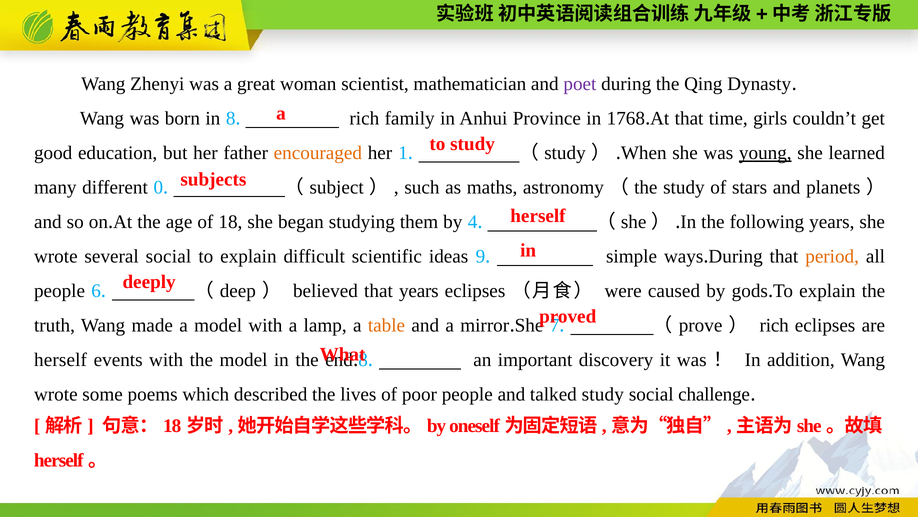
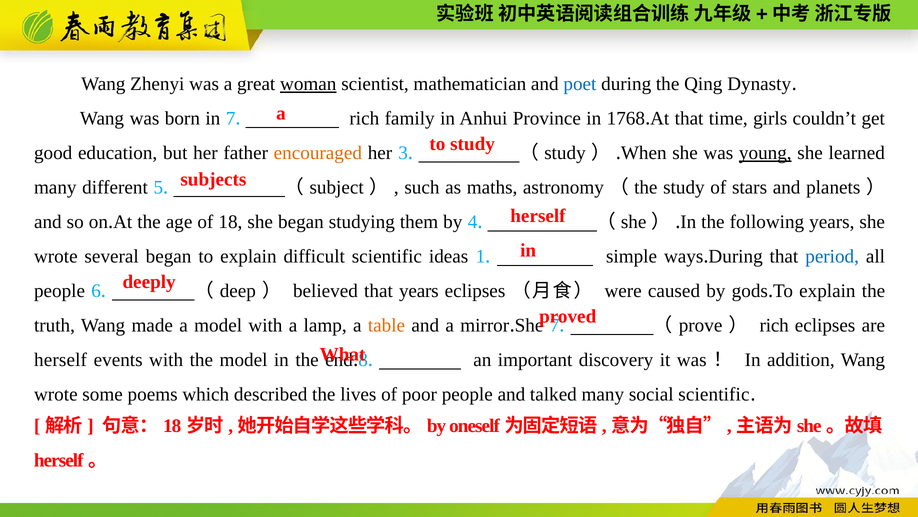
woman underline: none -> present
poet colour: purple -> blue
in 8: 8 -> 7
1: 1 -> 3
0: 0 -> 5
several social: social -> began
9: 9 -> 1
period colour: orange -> blue
talked study: study -> many
social challenge: challenge -> scientific
